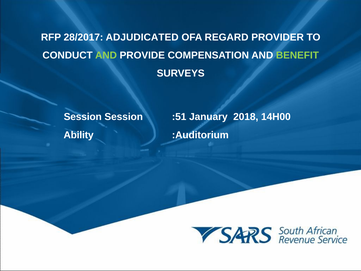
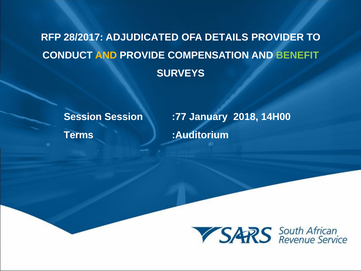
REGARD: REGARD -> DETAILS
AND at (106, 55) colour: light green -> yellow
:51: :51 -> :77
Ability: Ability -> Terms
